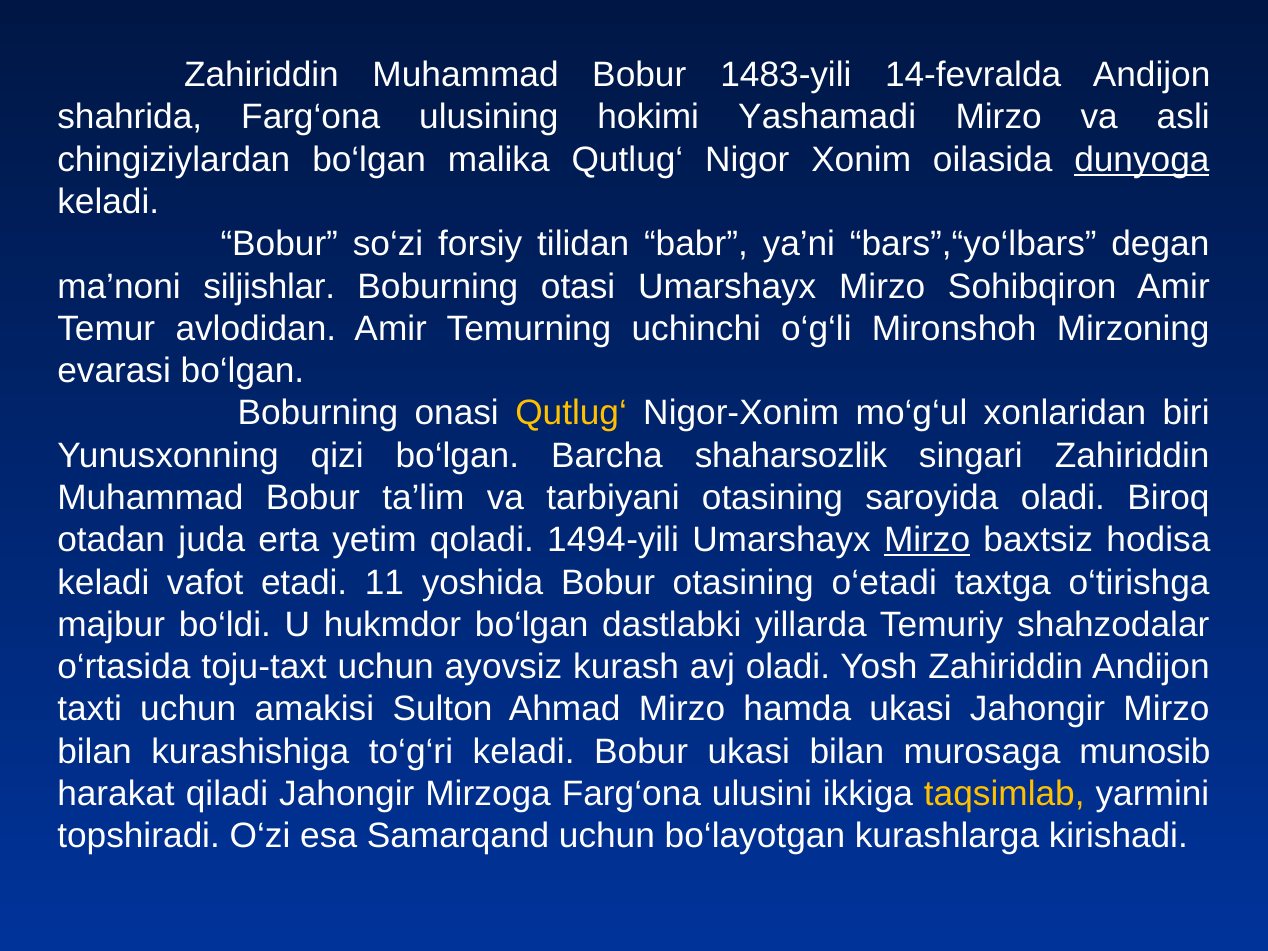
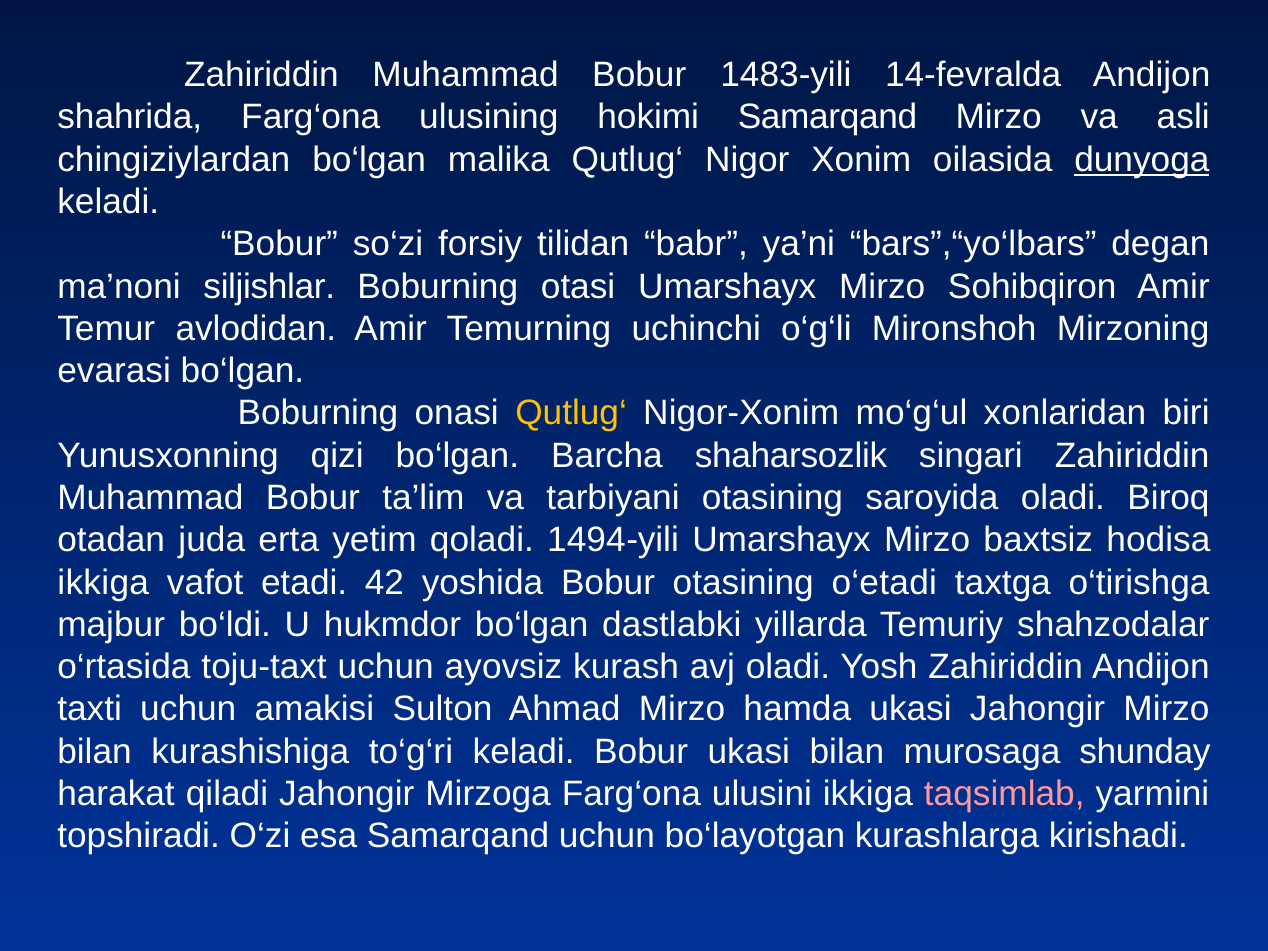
hokimi Yashamadi: Yashamadi -> Samarqand
Mirzo at (927, 540) underline: present -> none
keladi at (103, 582): keladi -> ikkiga
11: 11 -> 42
munosib: munosib -> shunday
taqsimlab colour: yellow -> pink
